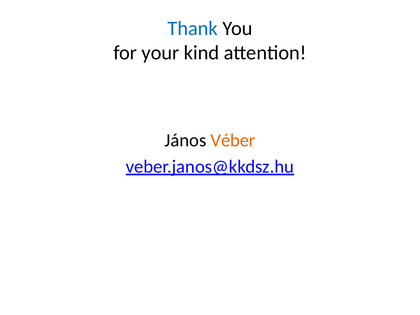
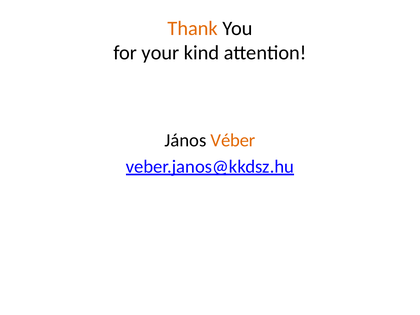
Thank colour: blue -> orange
